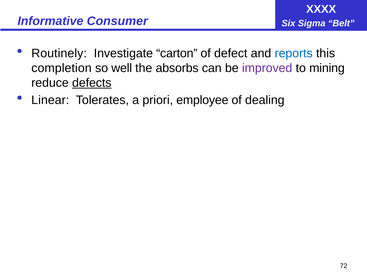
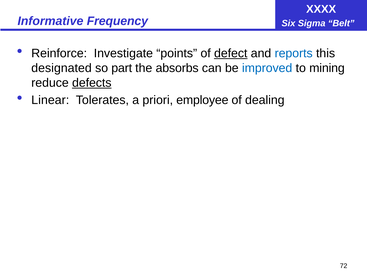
Consumer: Consumer -> Frequency
Routinely: Routinely -> Reinforce
carton: carton -> points
defect underline: none -> present
completion: completion -> designated
well: well -> part
improved colour: purple -> blue
